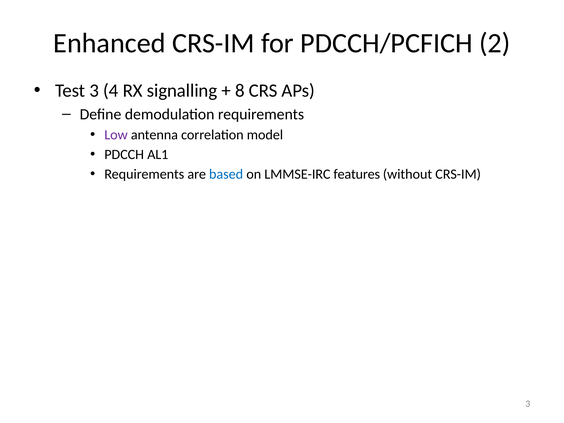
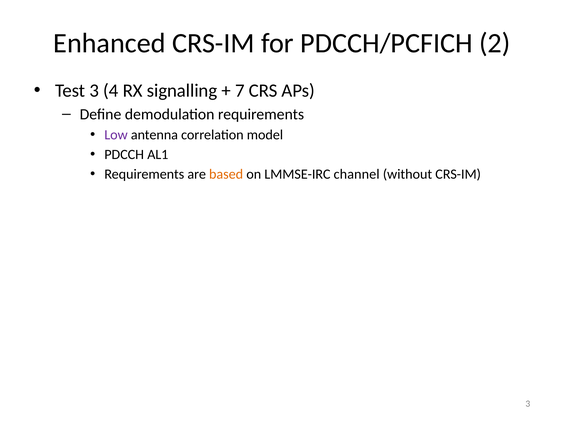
8: 8 -> 7
based colour: blue -> orange
features: features -> channel
